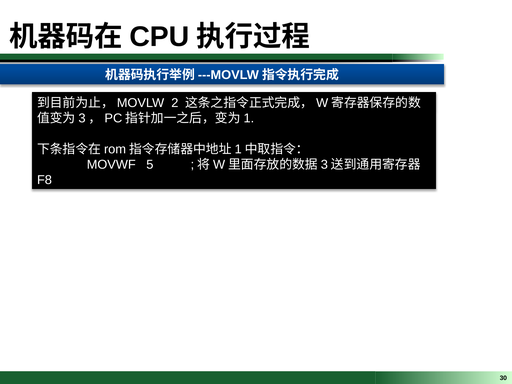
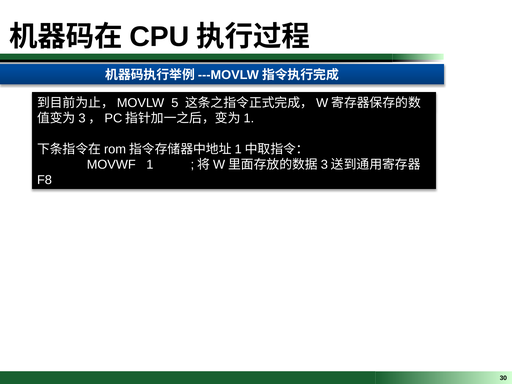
2: 2 -> 5
5: 5 -> 1
